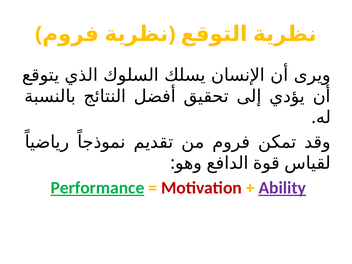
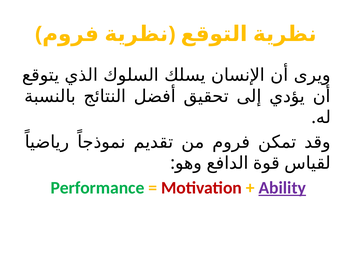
Performance underline: present -> none
